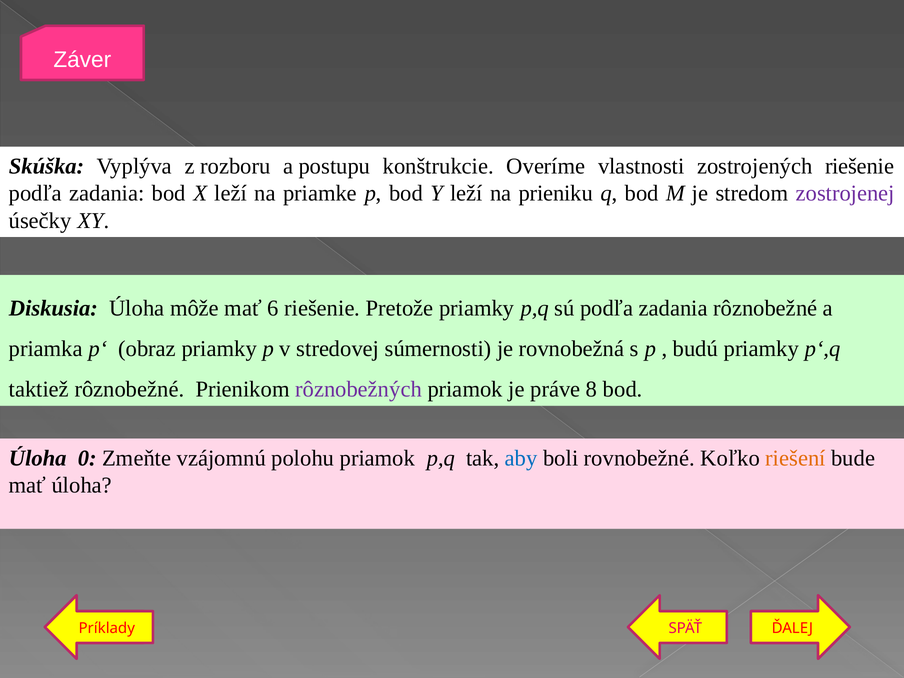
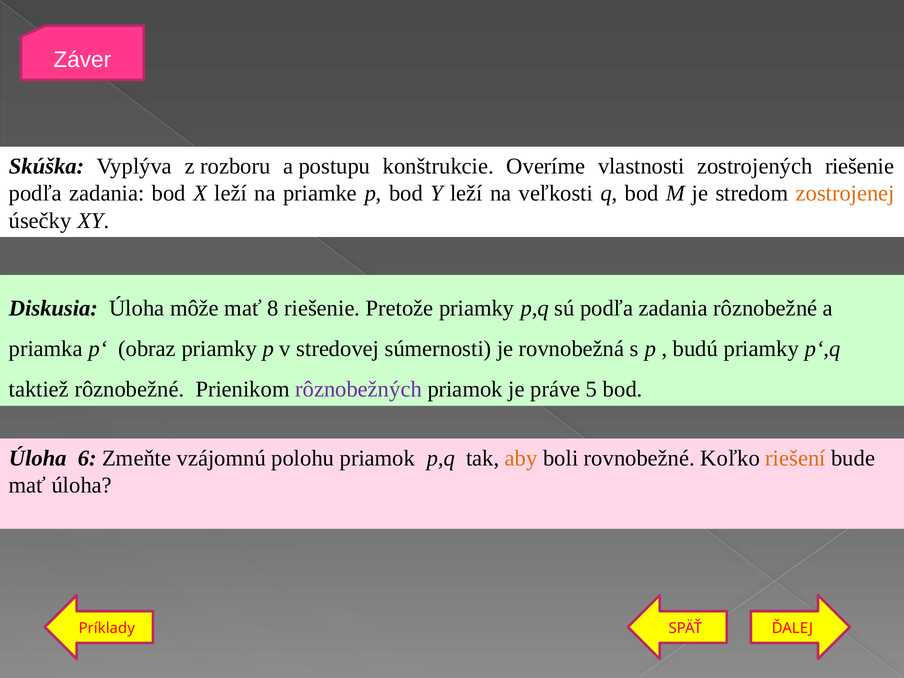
prieniku: prieniku -> veľkosti
zostrojenej colour: purple -> orange
6: 6 -> 8
8: 8 -> 5
0: 0 -> 6
aby colour: blue -> orange
